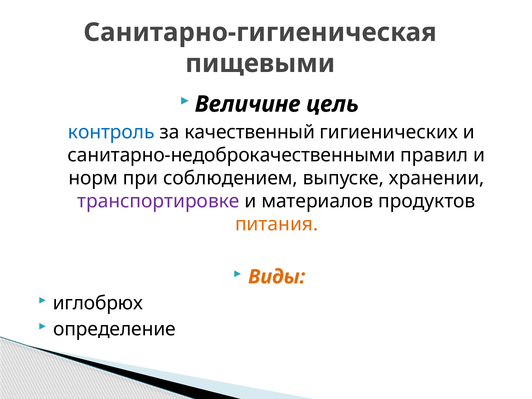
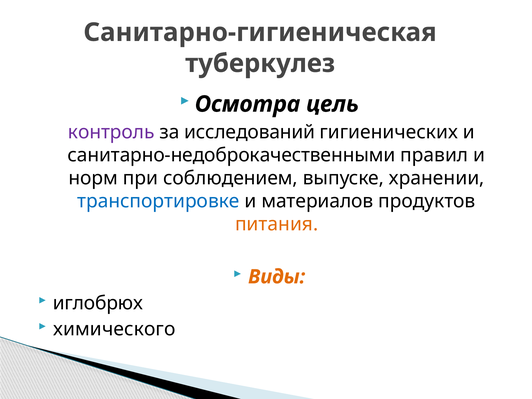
пищевыми: пищевыми -> туберкулез
Величине: Величине -> Осмотра
контроль colour: blue -> purple
качественный: качественный -> исследований
транспортировке colour: purple -> blue
определение: определение -> химического
